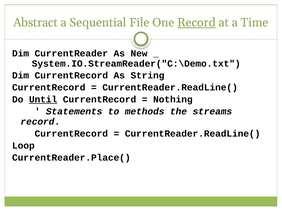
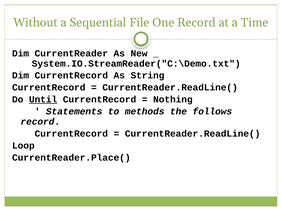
Abstract: Abstract -> Without
Record at (196, 23) underline: present -> none
streams: streams -> follows
